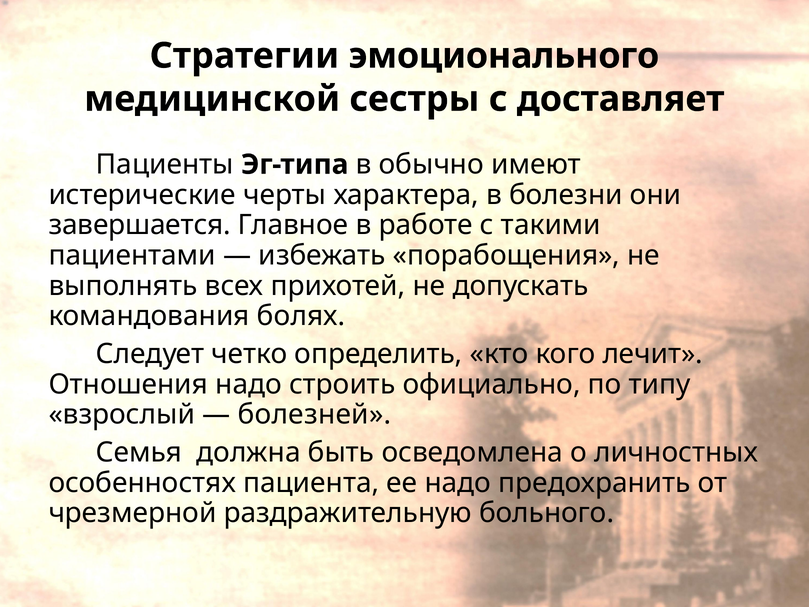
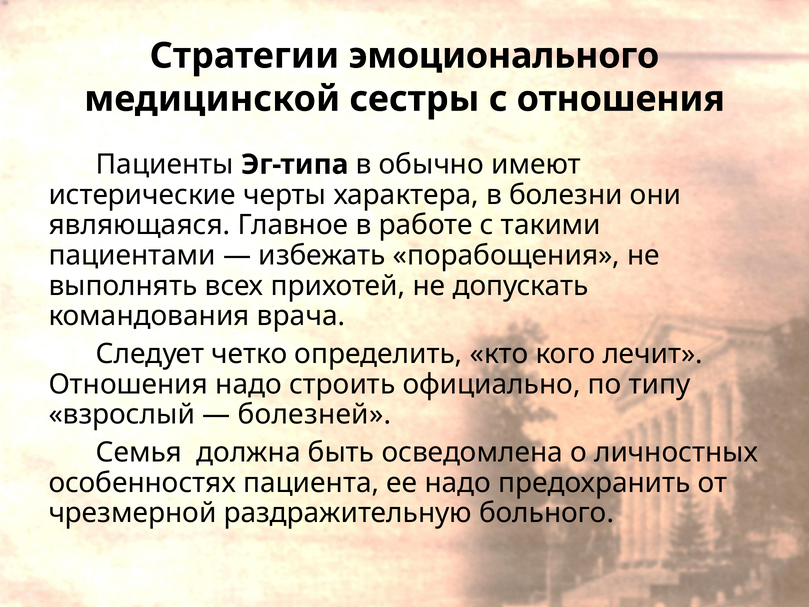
с доставляет: доставляет -> отношения
завершается: завершается -> являющаяся
болях: болях -> врача
